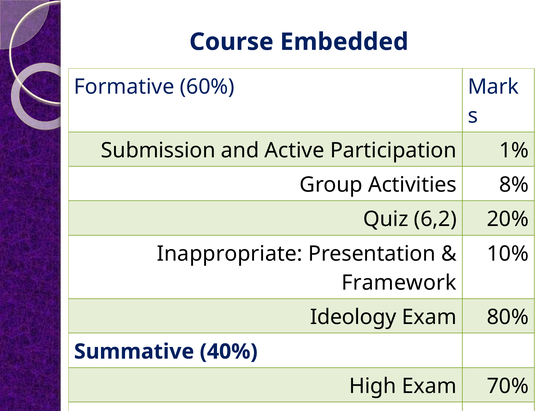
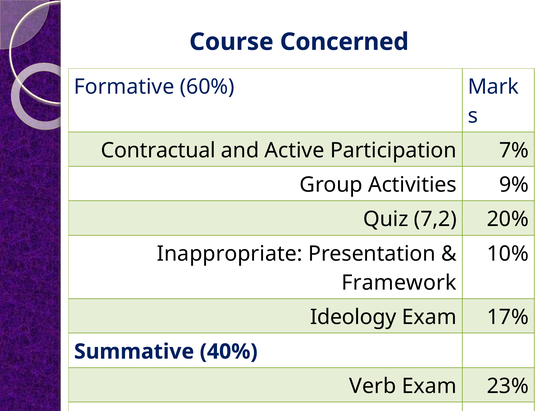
Embedded: Embedded -> Concerned
Submission: Submission -> Contractual
1%: 1% -> 7%
8%: 8% -> 9%
6,2: 6,2 -> 7,2
80%: 80% -> 17%
High: High -> Verb
70%: 70% -> 23%
